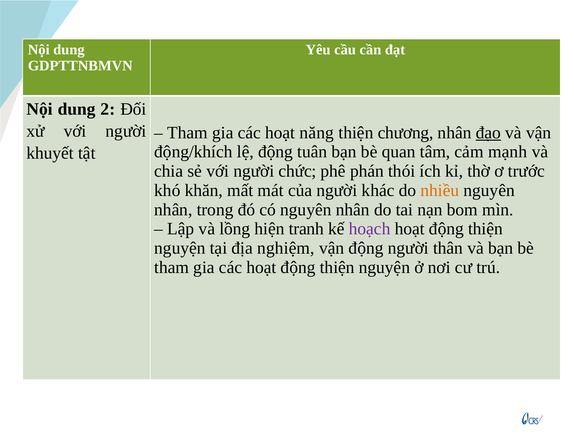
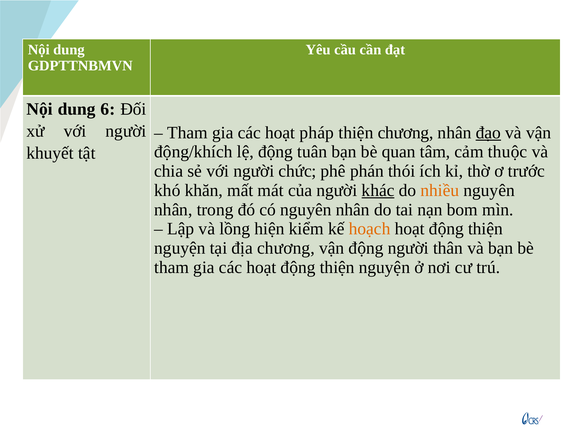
2: 2 -> 6
năng: năng -> pháp
mạnh: mạnh -> thuộc
khác underline: none -> present
tranh: tranh -> kiểm
hoạch colour: purple -> orange
địa nghiệm: nghiệm -> chương
